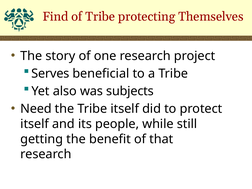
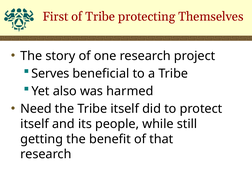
Find: Find -> First
subjects: subjects -> harmed
